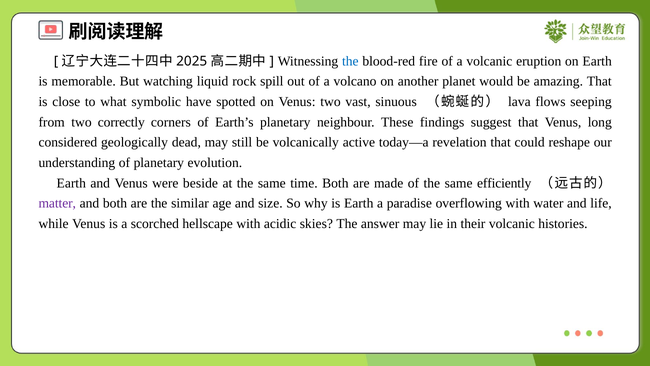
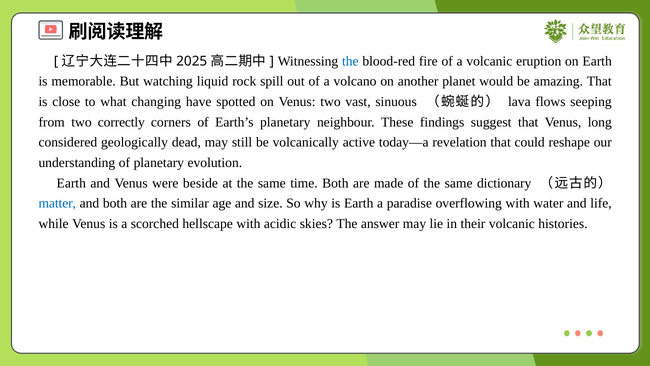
symbolic: symbolic -> changing
efficiently: efficiently -> dictionary
matter colour: purple -> blue
